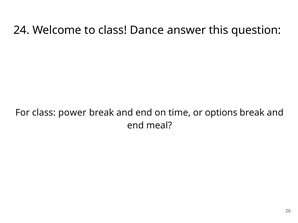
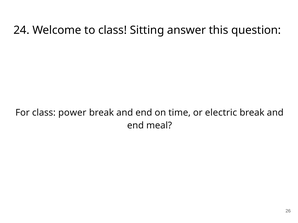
Dance: Dance -> Sitting
options: options -> electric
